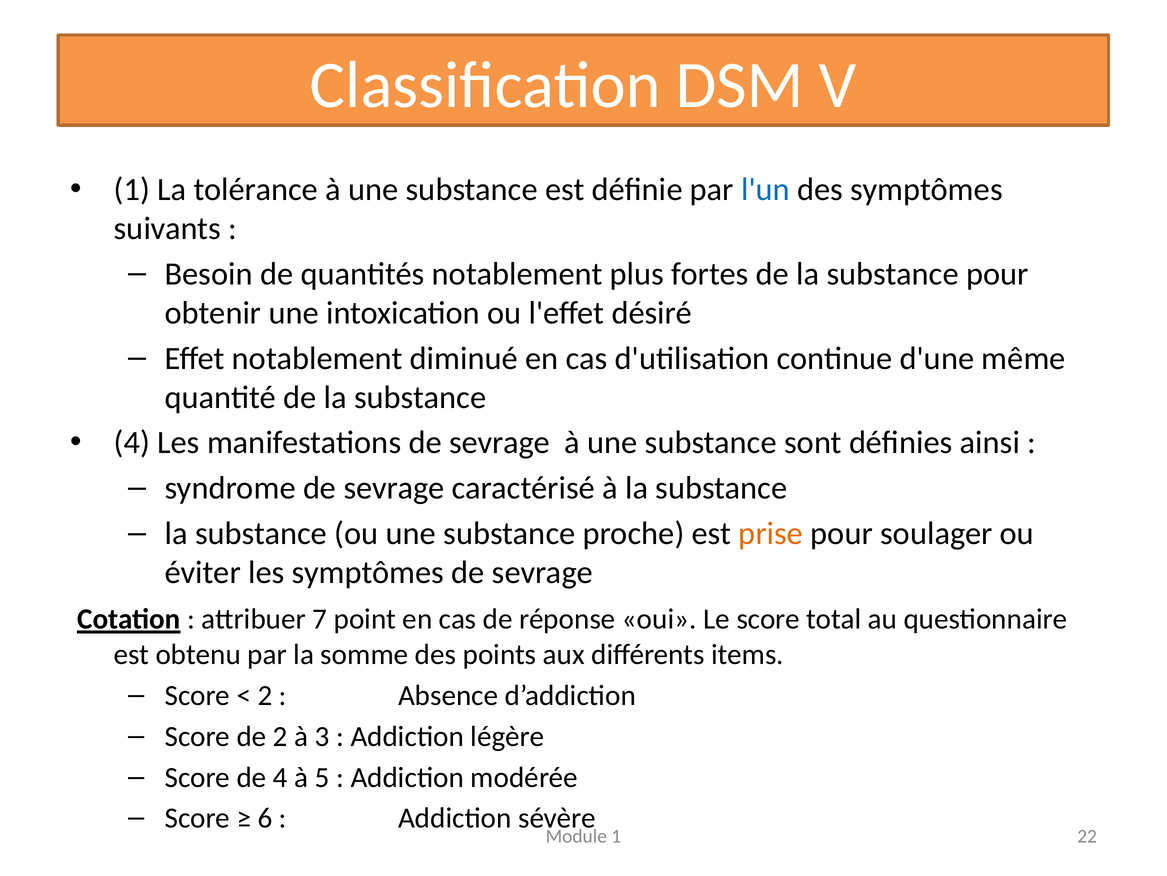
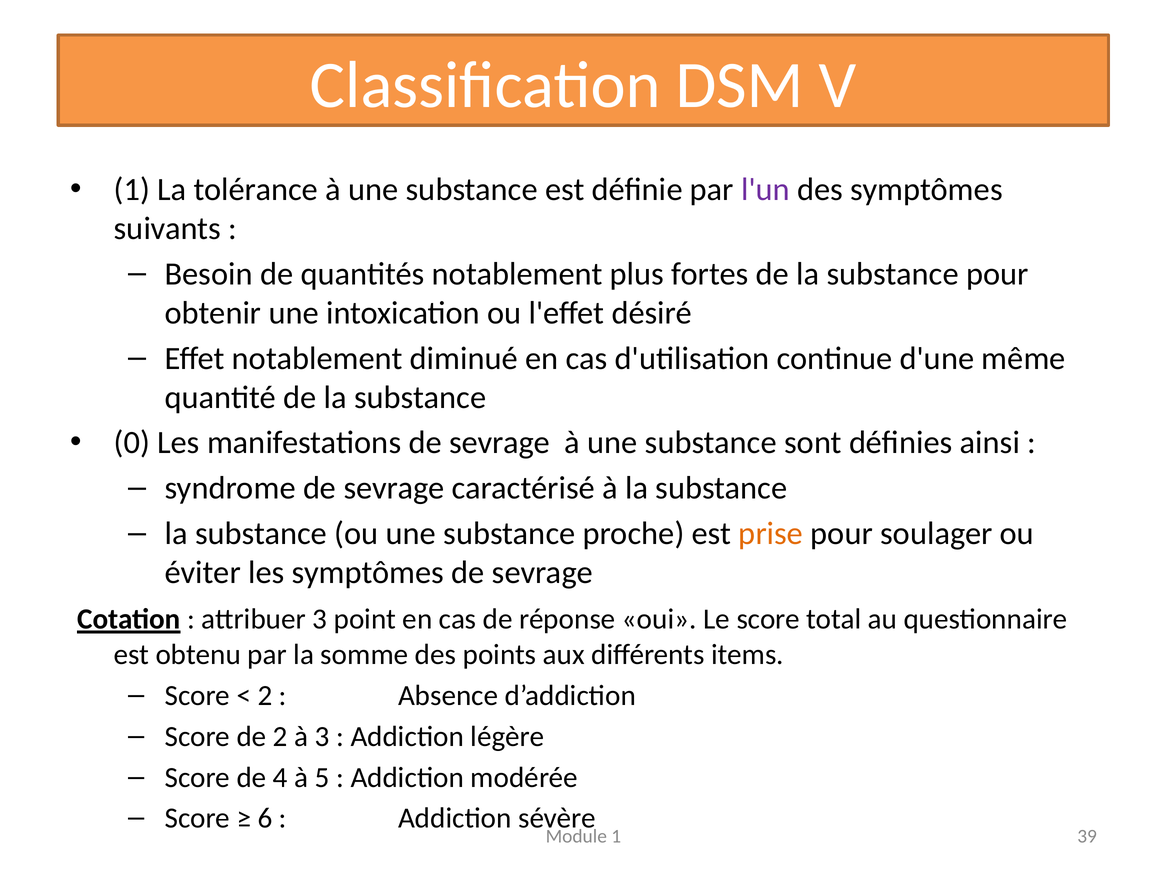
l'un colour: blue -> purple
4 at (132, 442): 4 -> 0
attribuer 7: 7 -> 3
22: 22 -> 39
